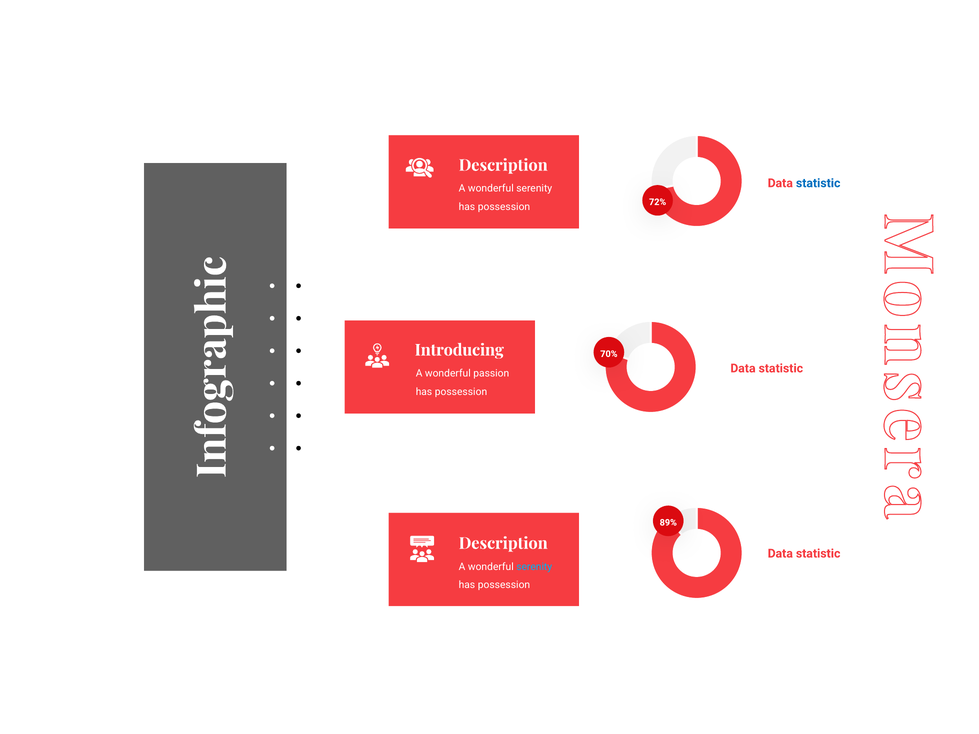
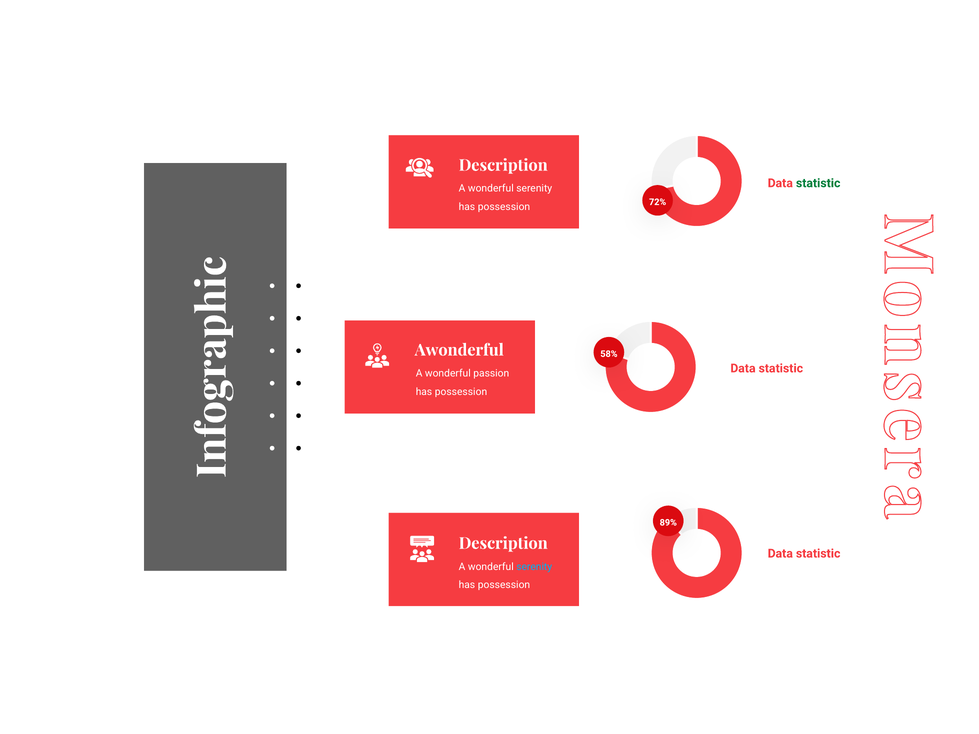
statistic at (818, 183) colour: blue -> green
Introducing: Introducing -> Awonderful
70%: 70% -> 58%
